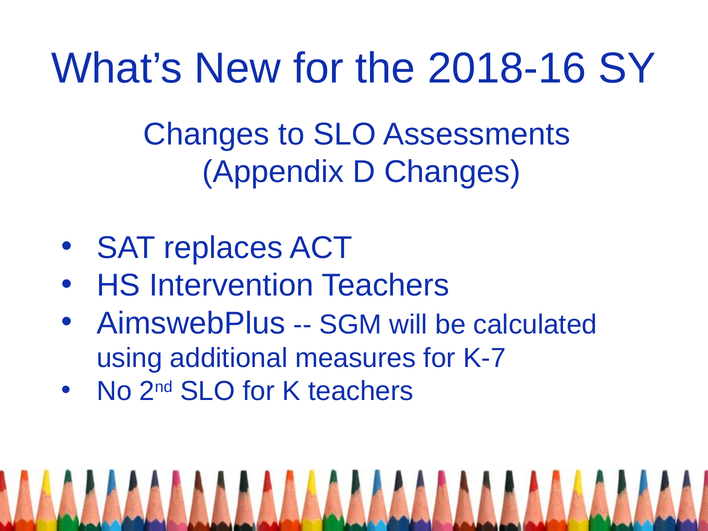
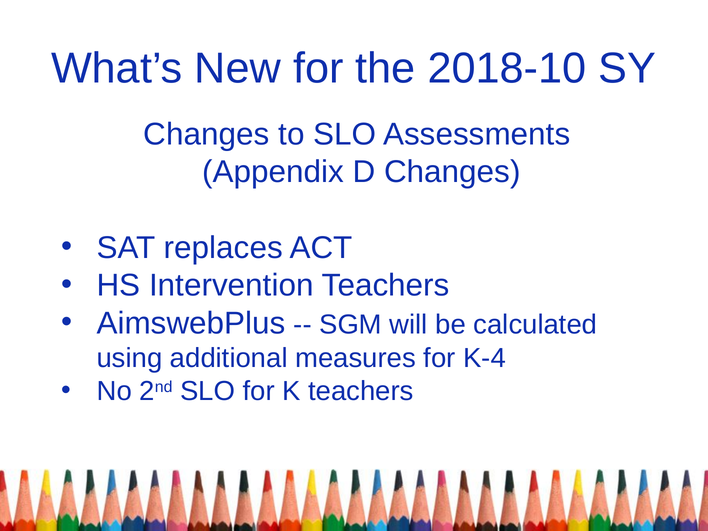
2018-16: 2018-16 -> 2018-10
K-7: K-7 -> K-4
